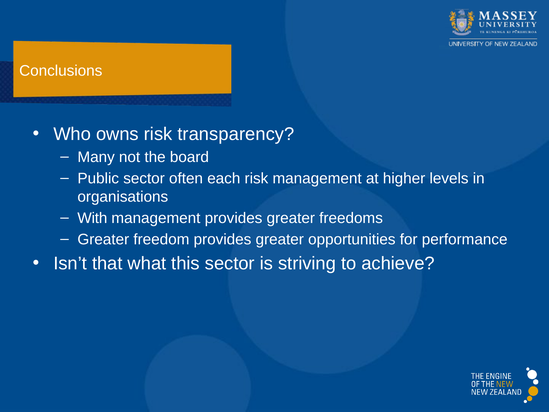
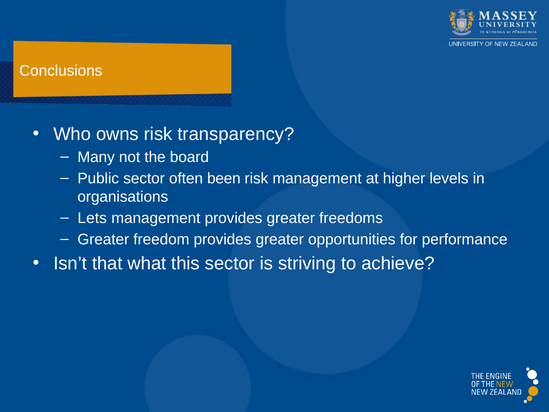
each: each -> been
With: With -> Lets
